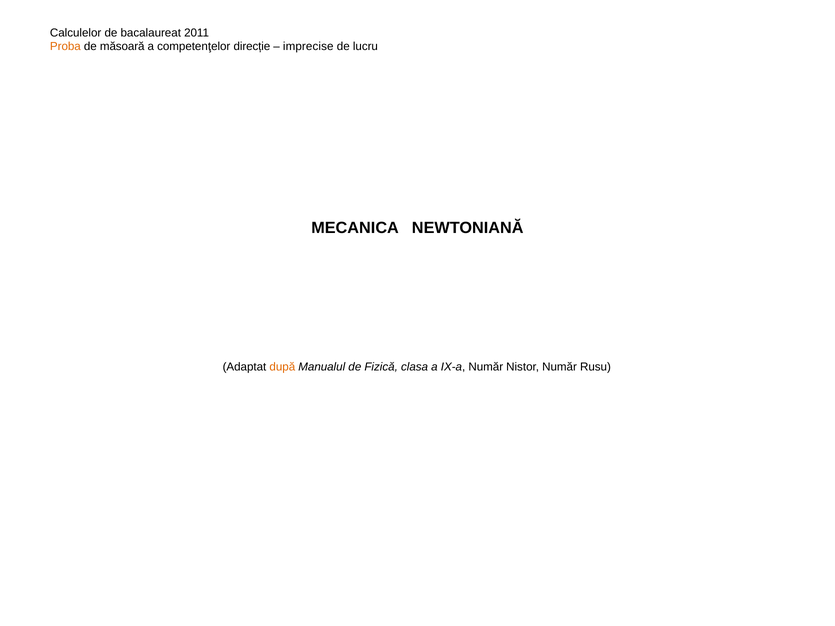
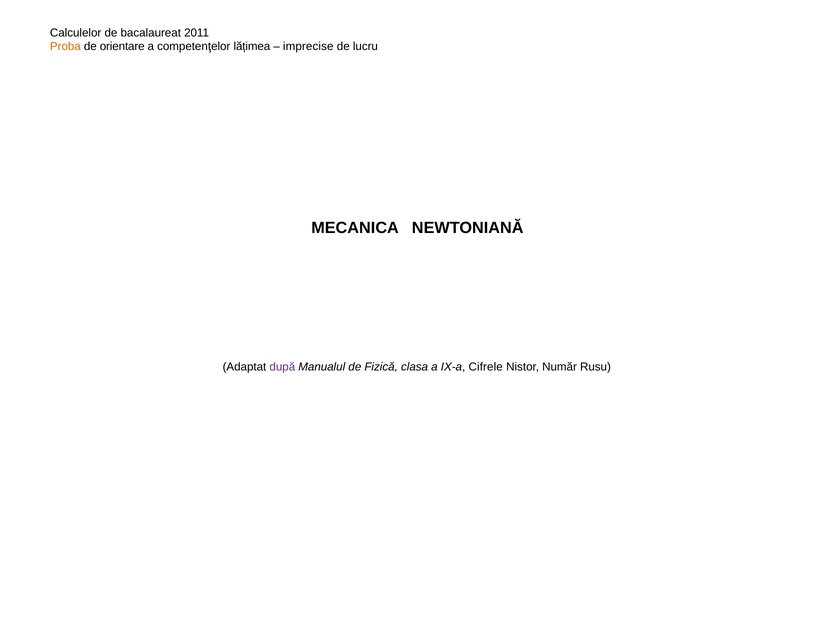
măsoară: măsoară -> orientare
direcție: direcție -> lățimea
după colour: orange -> purple
IX-a Număr: Număr -> Cifrele
